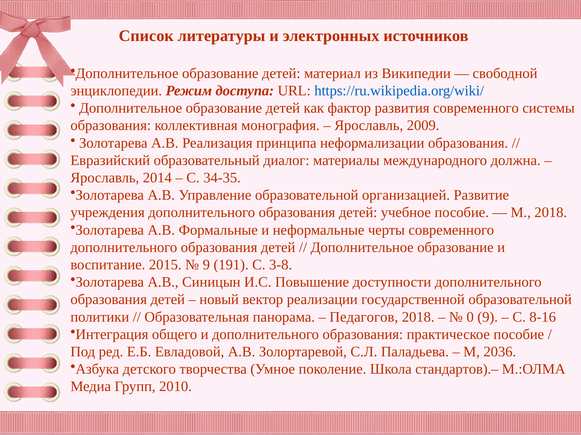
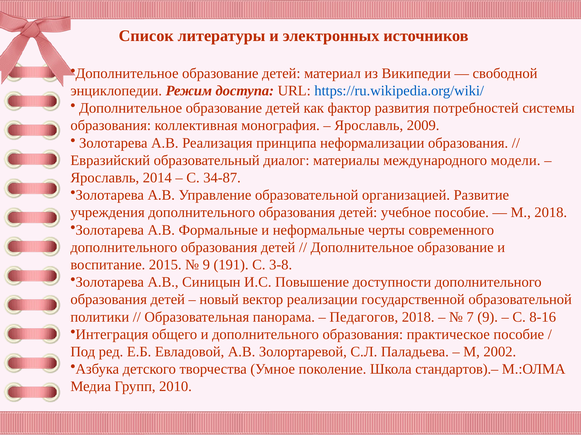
развития современного: современного -> потребностей
должна: должна -> модели
34-35: 34-35 -> 34-87
0: 0 -> 7
2036: 2036 -> 2002
